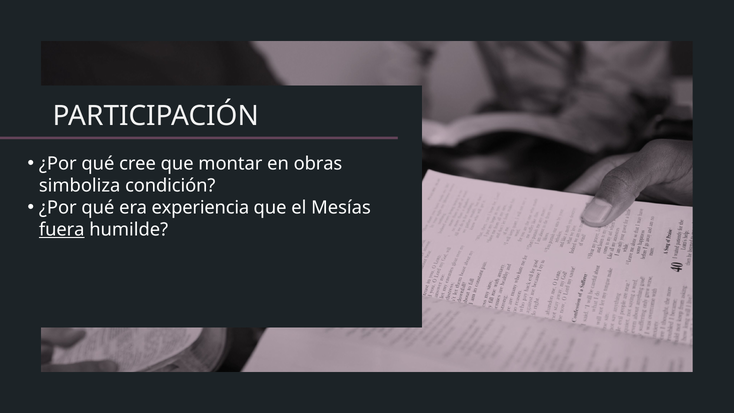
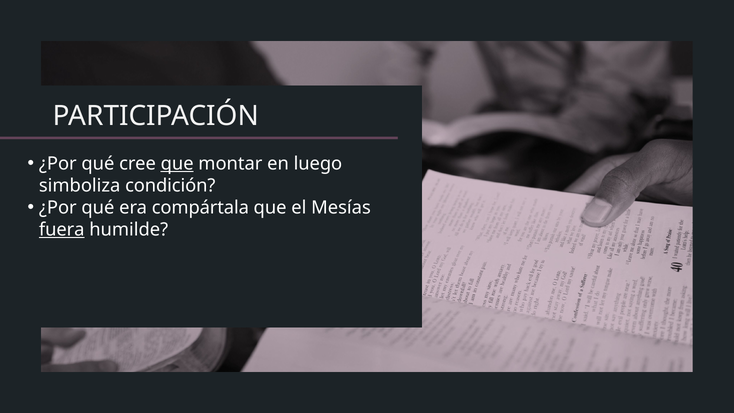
que at (177, 164) underline: none -> present
obras: obras -> luego
experiencia: experiencia -> compártala
